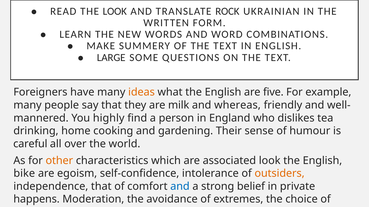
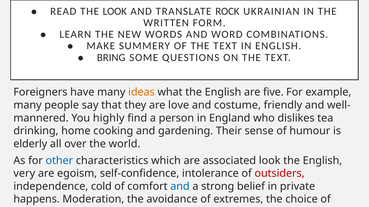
LARGE: LARGE -> BRING
milk: milk -> love
whereas: whereas -> costume
careful: careful -> elderly
other colour: orange -> blue
bike: bike -> very
outsiders colour: orange -> red
independence that: that -> cold
